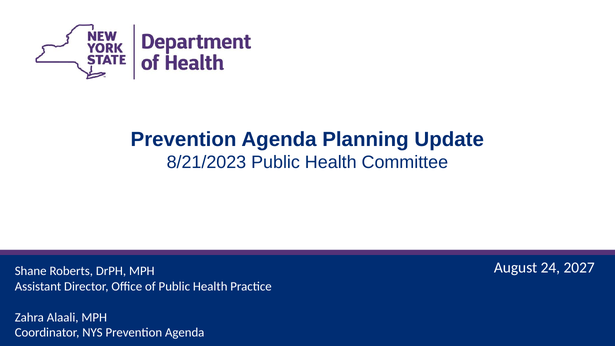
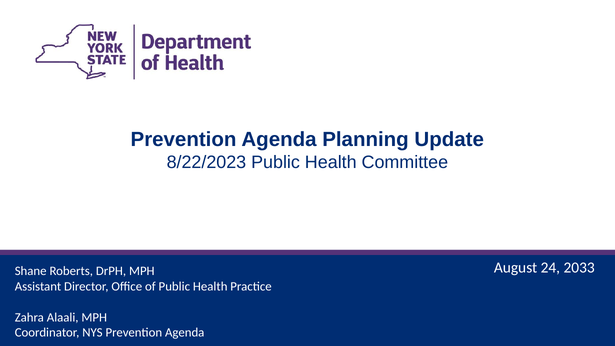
8/21/2023: 8/21/2023 -> 8/22/2023
2027: 2027 -> 2033
